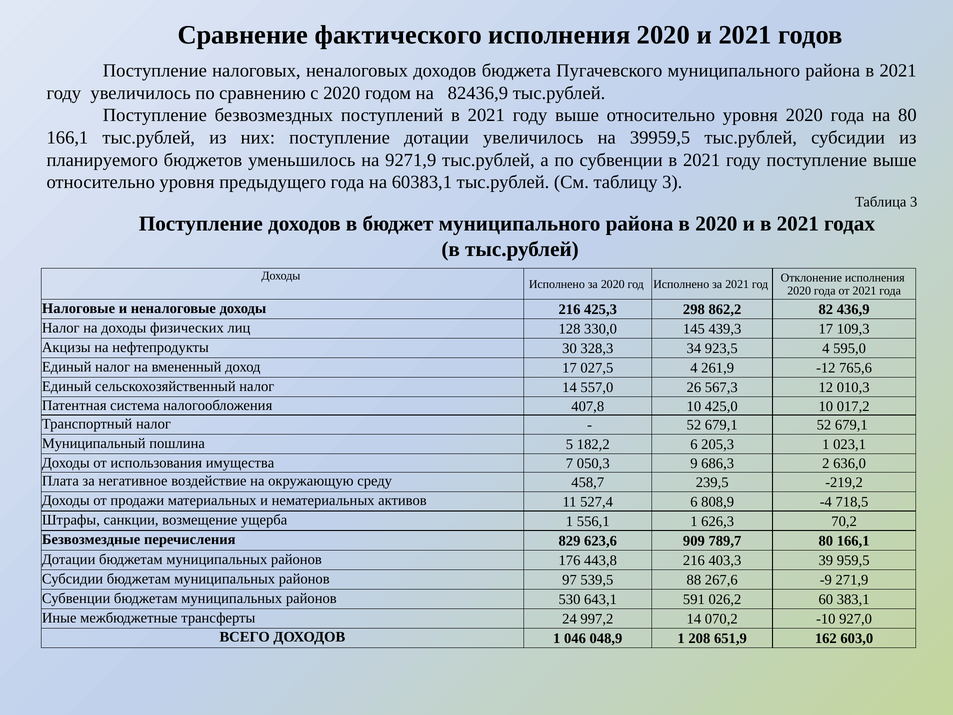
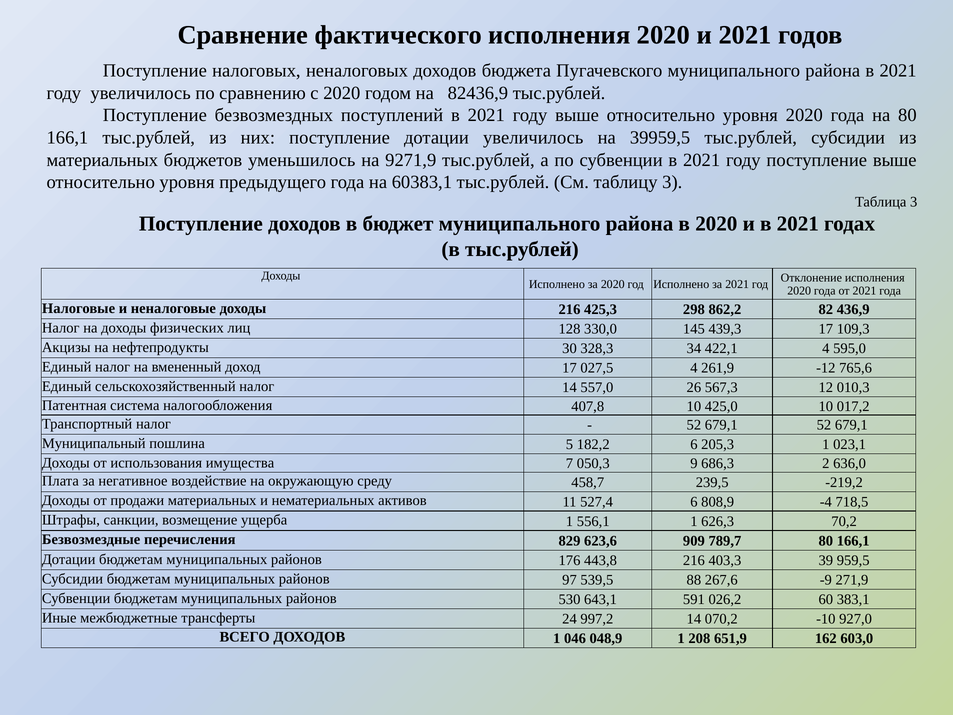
планируемого at (102, 160): планируемого -> материальных
923,5: 923,5 -> 422,1
